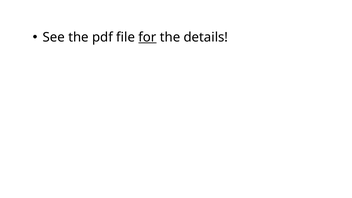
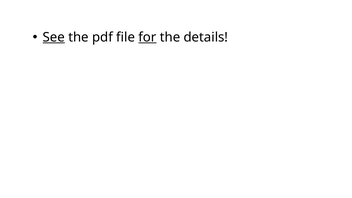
See underline: none -> present
